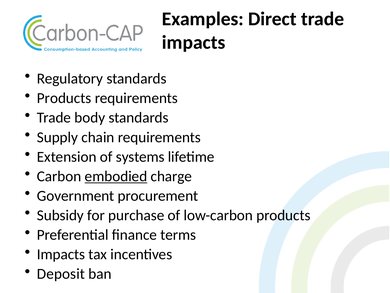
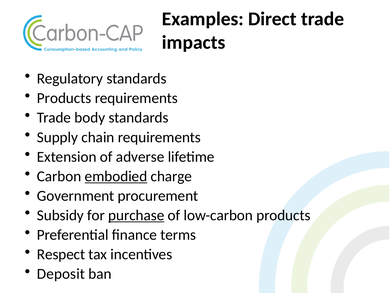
systems: systems -> adverse
purchase underline: none -> present
Impacts at (61, 254): Impacts -> Respect
